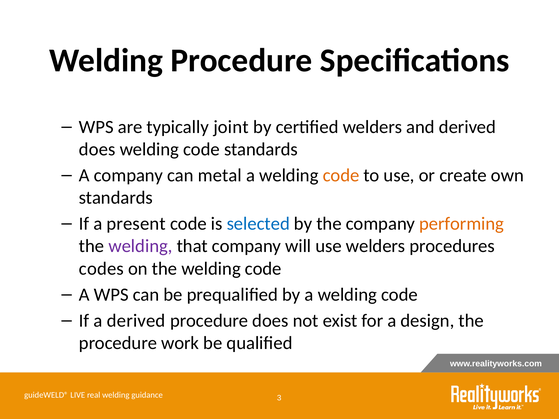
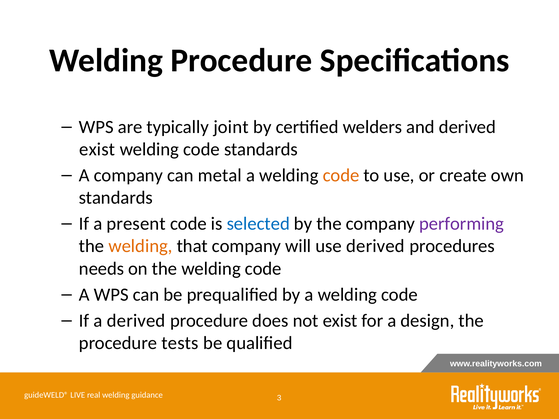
does at (97, 149): does -> exist
performing colour: orange -> purple
welding at (140, 246) colour: purple -> orange
use welders: welders -> derived
codes: codes -> needs
work: work -> tests
